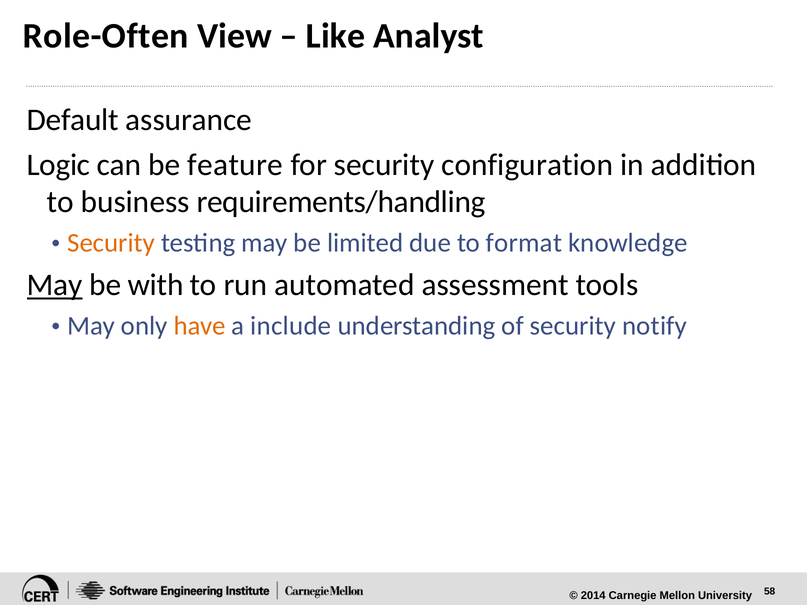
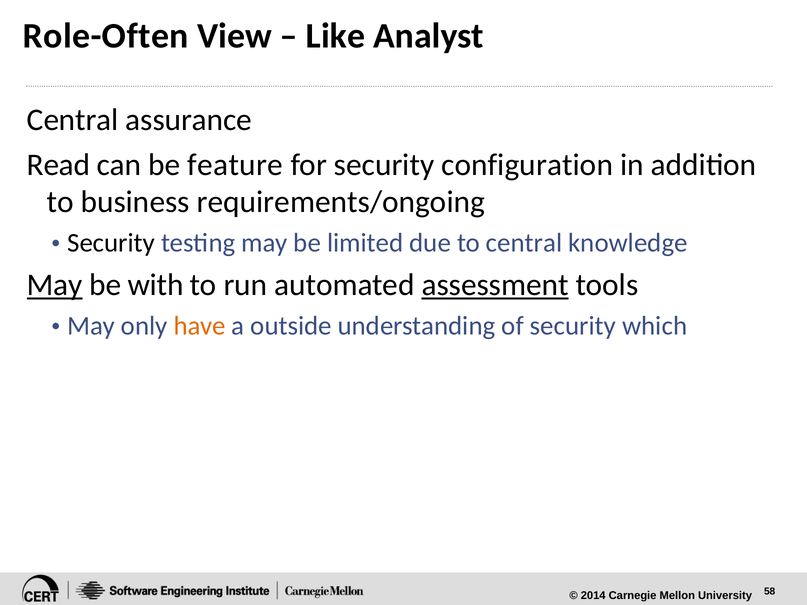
Default at (73, 120): Default -> Central
Logic: Logic -> Read
requirements/handling: requirements/handling -> requirements/ongoing
Security at (111, 243) colour: orange -> black
to format: format -> central
assessment underline: none -> present
include: include -> outside
notify: notify -> which
